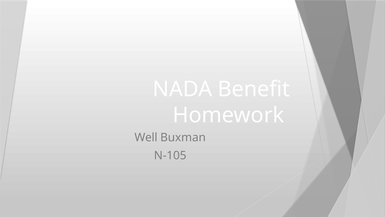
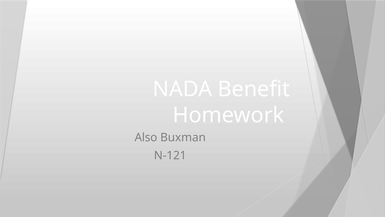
Well: Well -> Also
N-105: N-105 -> N-121
